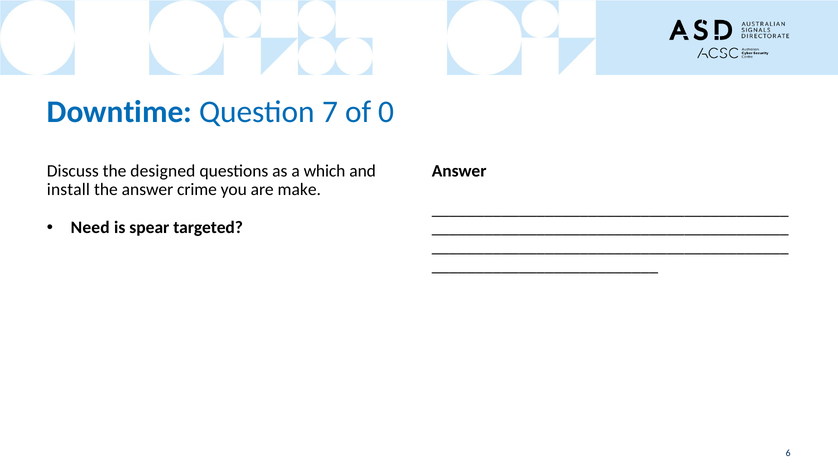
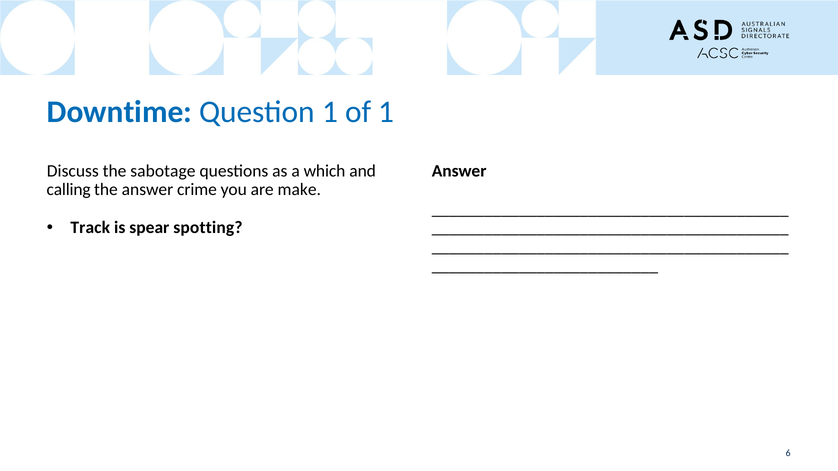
Question 7: 7 -> 1
of 0: 0 -> 1
designed: designed -> sabotage
install: install -> calling
Need: Need -> Track
targeted: targeted -> spotting
